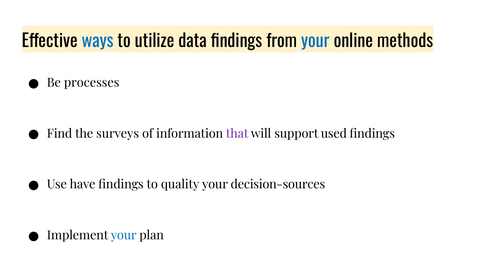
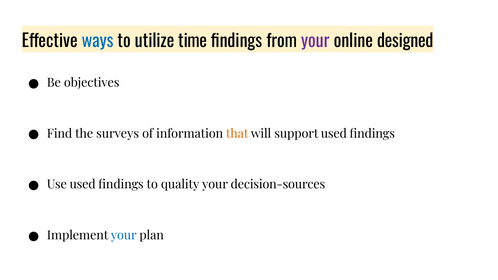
data: data -> time
your at (315, 41) colour: blue -> purple
methods: methods -> designed
processes: processes -> objectives
that colour: purple -> orange
Use have: have -> used
